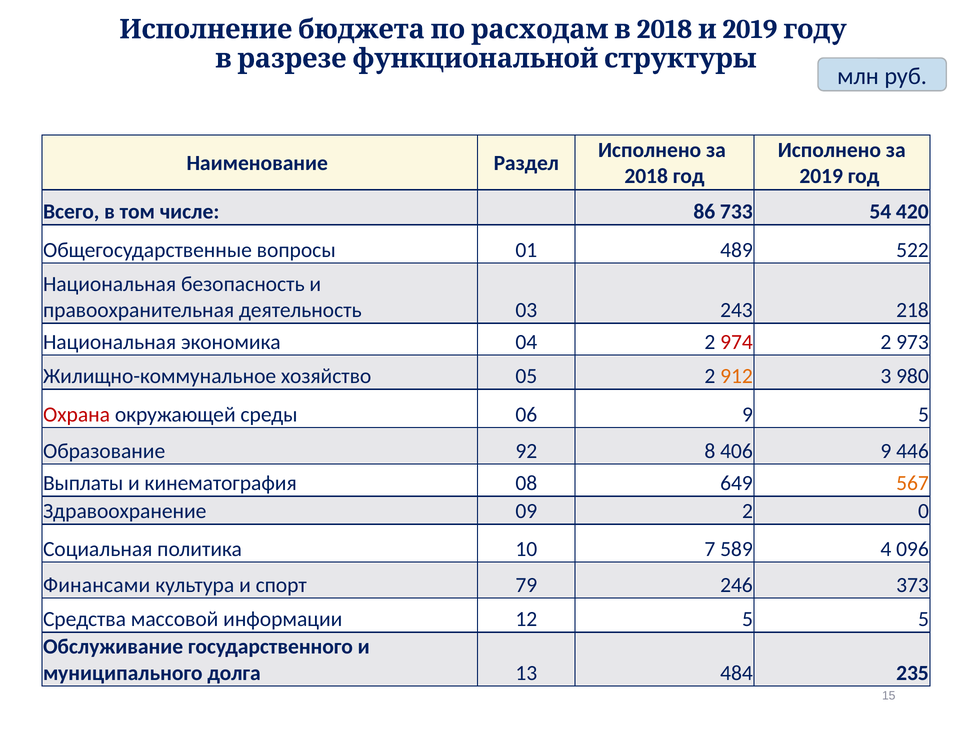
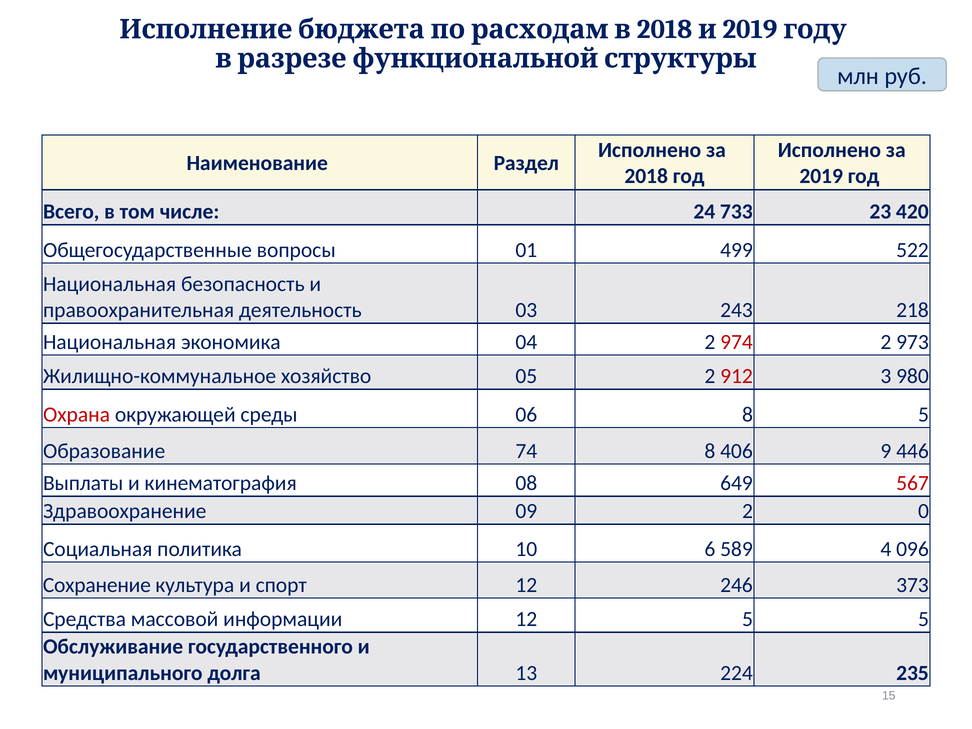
86: 86 -> 24
54: 54 -> 23
489: 489 -> 499
912 colour: orange -> red
06 9: 9 -> 8
92: 92 -> 74
567 colour: orange -> red
7: 7 -> 6
Финансами: Финансами -> Сохранение
спорт 79: 79 -> 12
484: 484 -> 224
